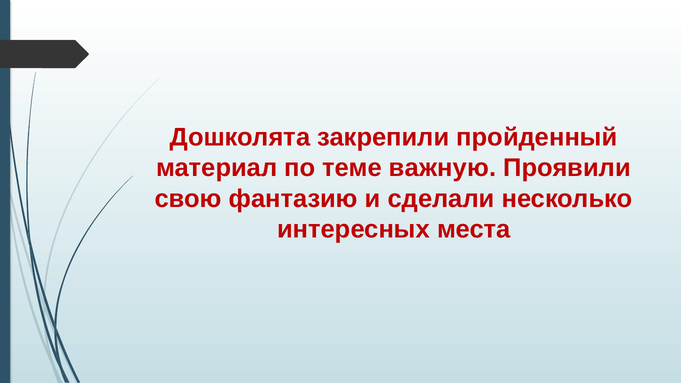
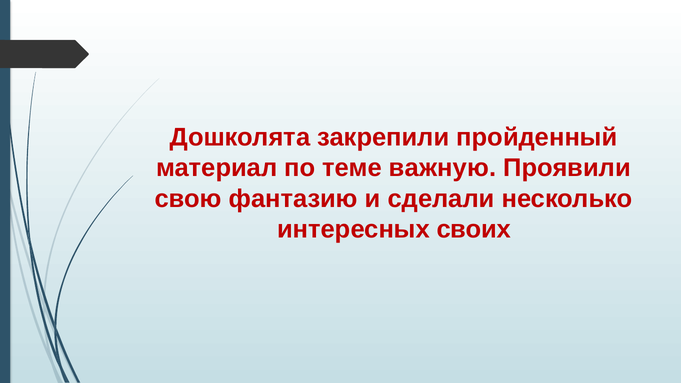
места: места -> своих
